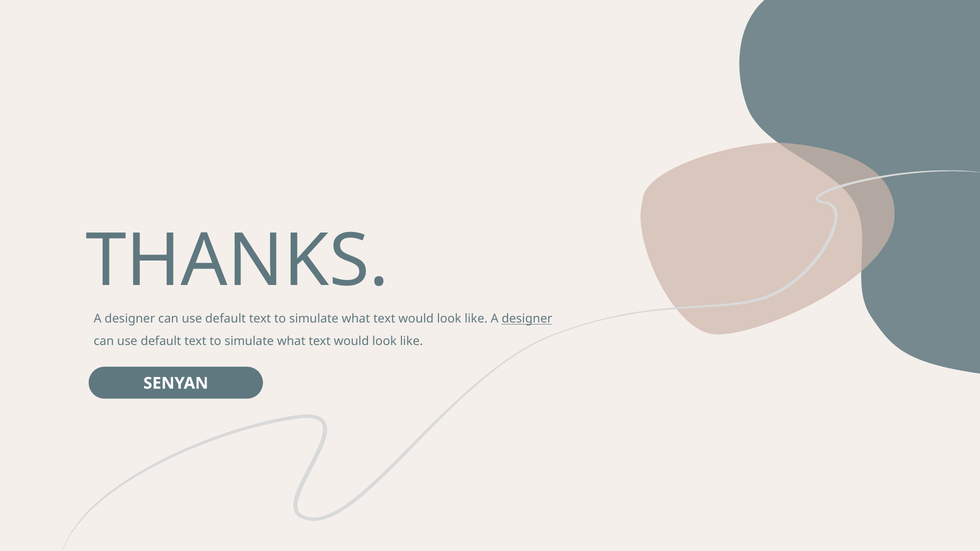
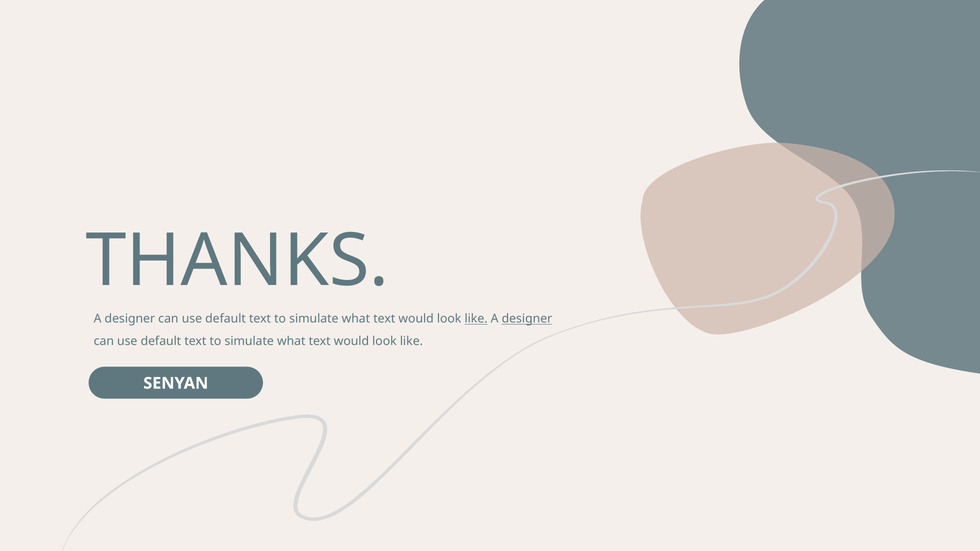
like at (476, 319) underline: none -> present
